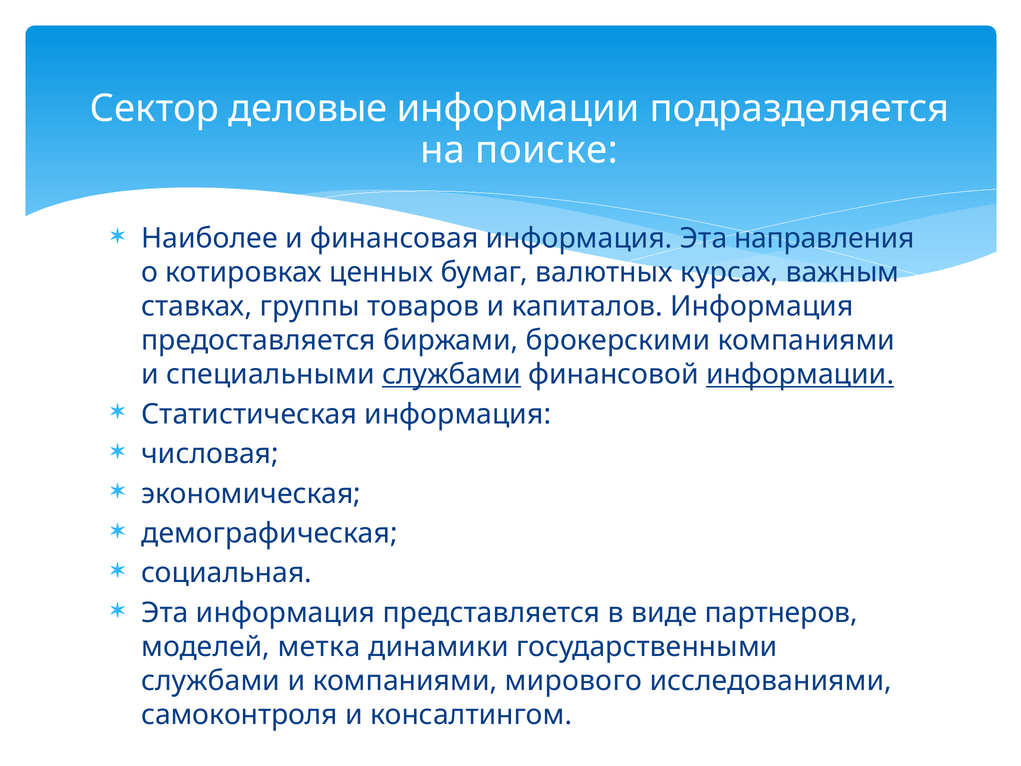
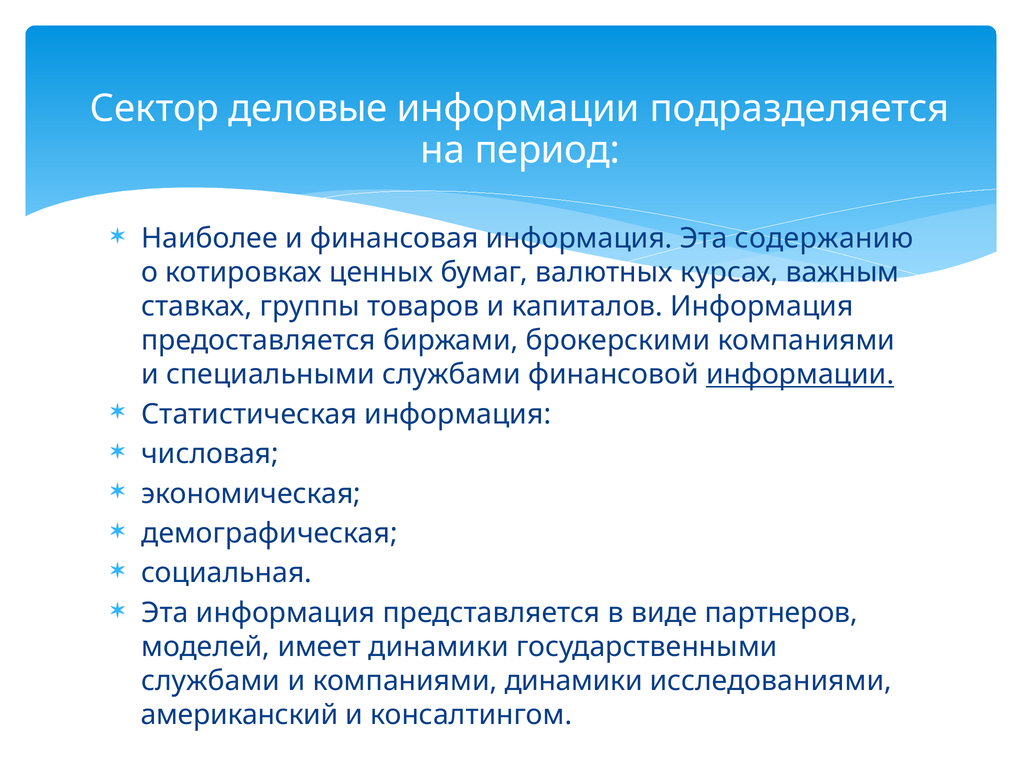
поиске: поиске -> период
направления: направления -> содержанию
службами at (451, 374) underline: present -> none
метка: метка -> имеет
компаниями мирового: мирового -> динамики
самоконтроля: самоконтроля -> американский
